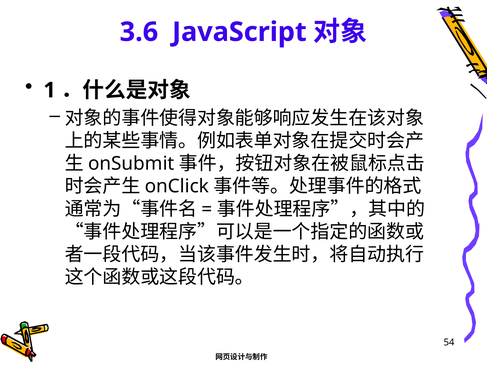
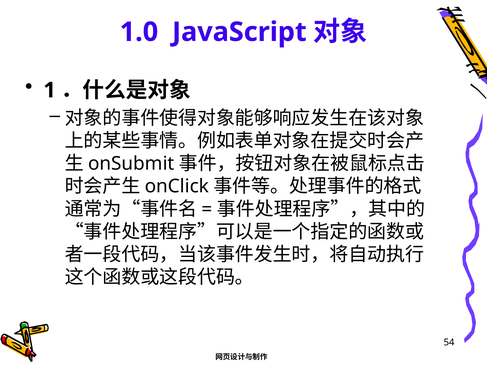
3.6: 3.6 -> 1.0
